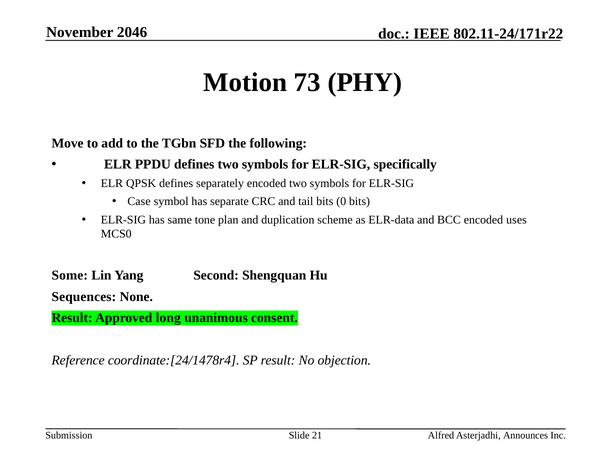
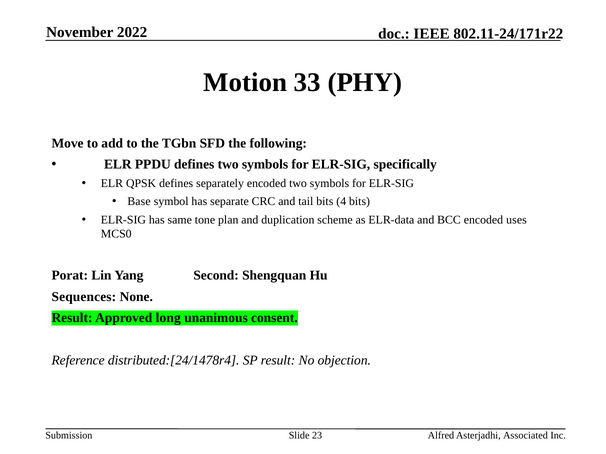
2046: 2046 -> 2022
73: 73 -> 33
Case: Case -> Base
0: 0 -> 4
Some: Some -> Porat
coordinate:[24/1478r4: coordinate:[24/1478r4 -> distributed:[24/1478r4
21: 21 -> 23
Announces: Announces -> Associated
